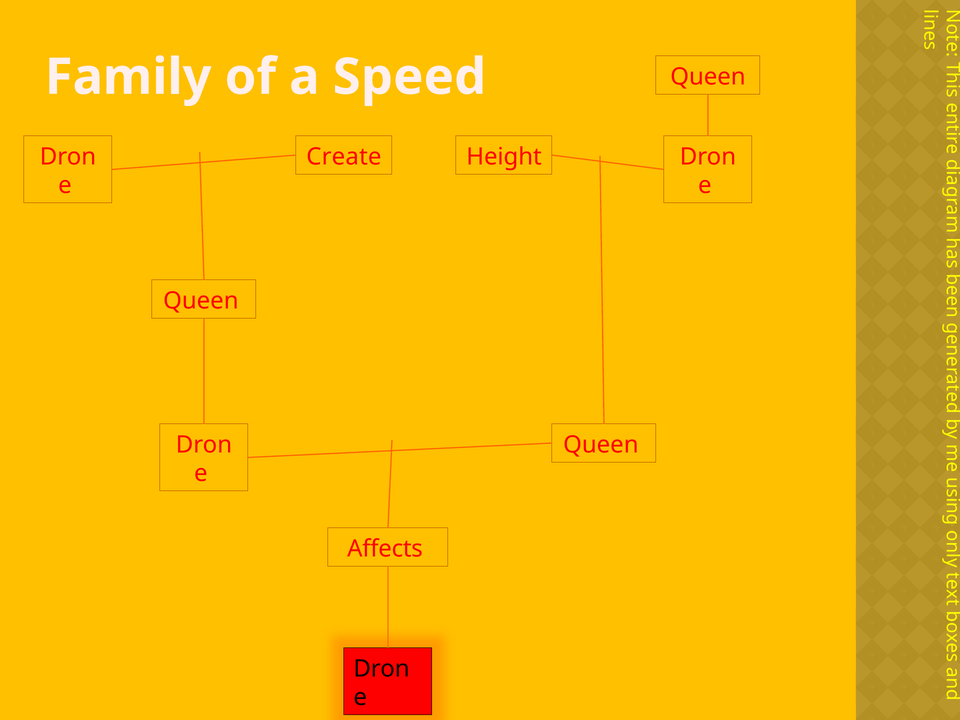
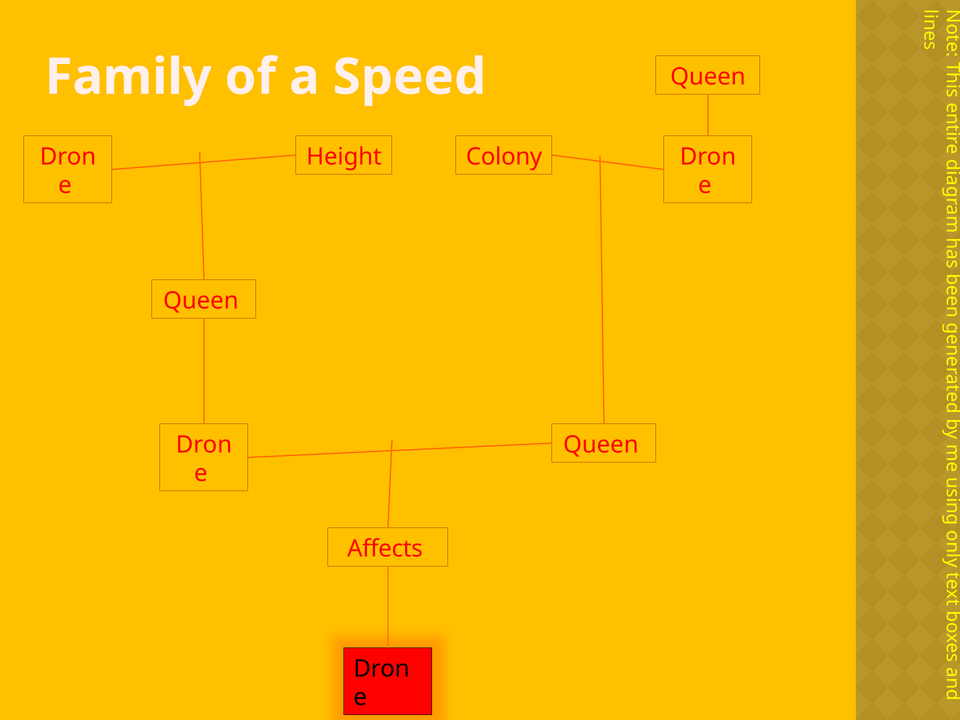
Create: Create -> Height
Height: Height -> Colony
